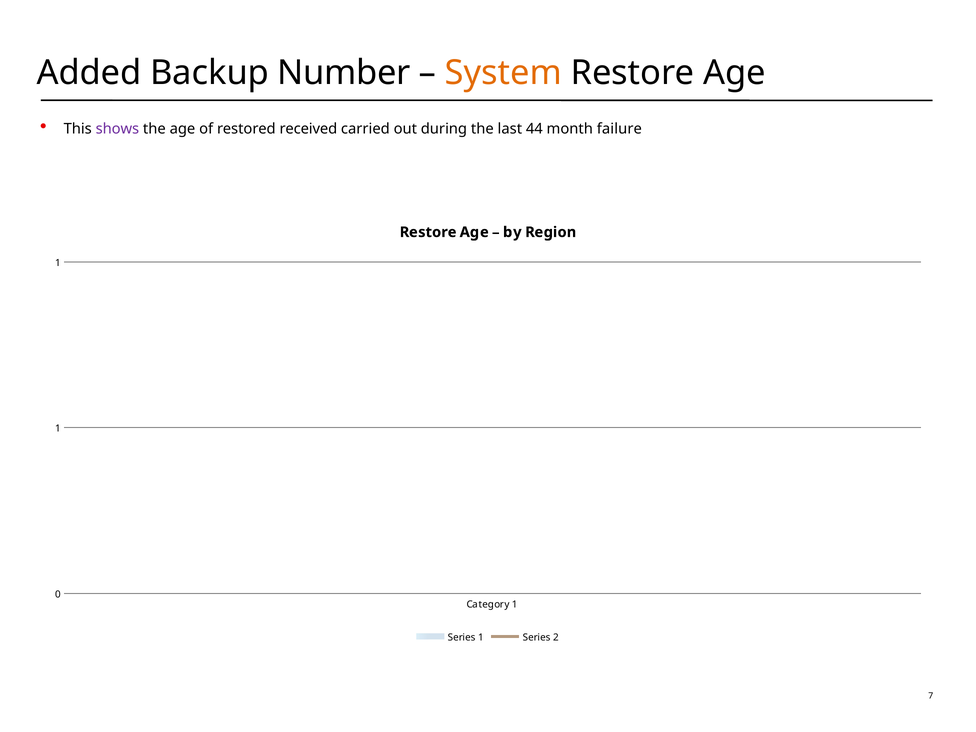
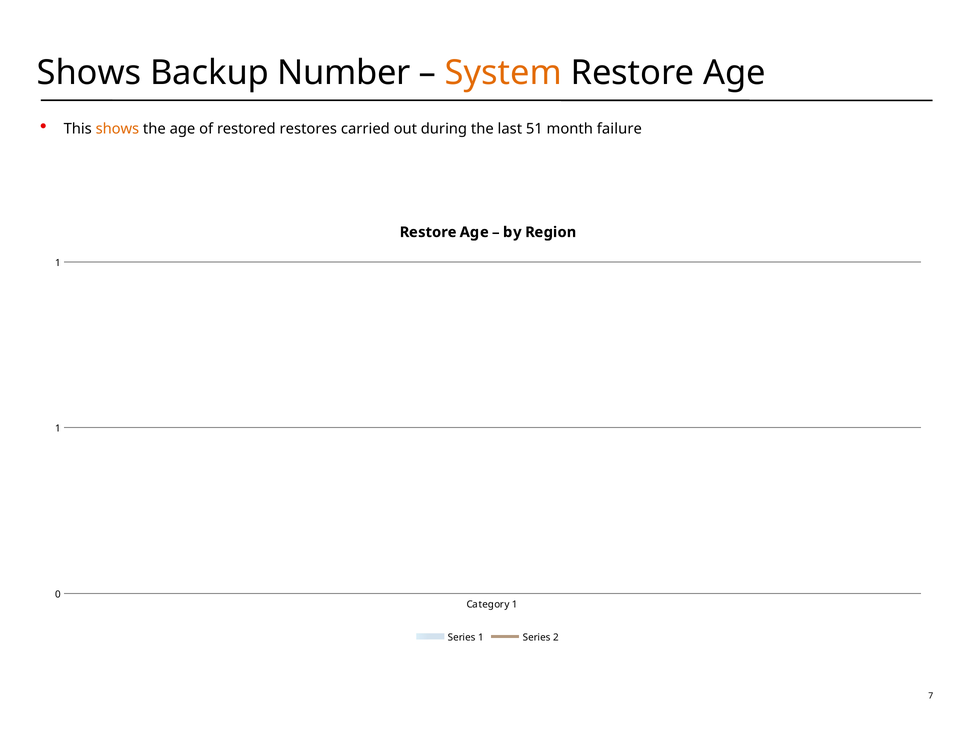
Added at (89, 73): Added -> Shows
shows at (117, 129) colour: purple -> orange
received: received -> restores
44: 44 -> 51
